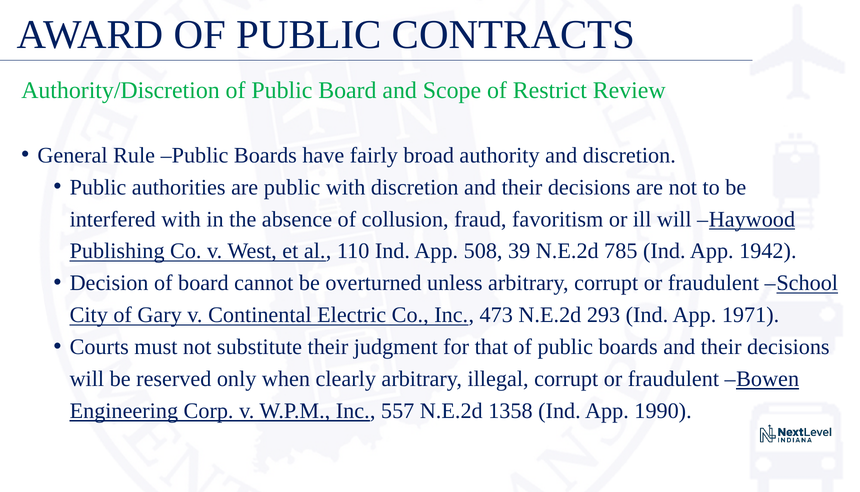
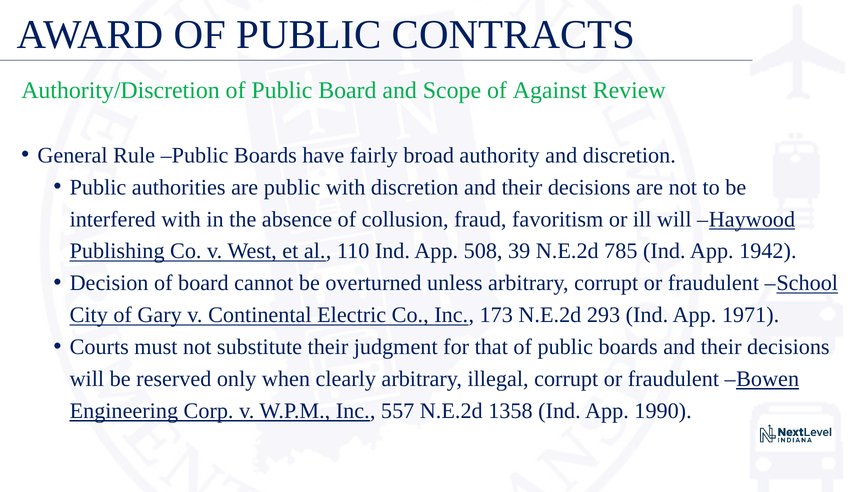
Restrict: Restrict -> Against
473: 473 -> 173
